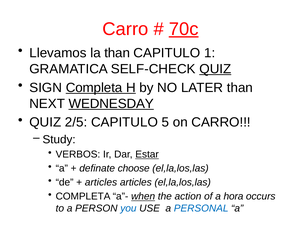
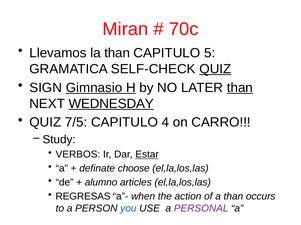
Carro at (125, 29): Carro -> Miran
70c underline: present -> none
1: 1 -> 5
SIGN Completa: Completa -> Gimnasio
than at (240, 88) underline: none -> present
2/5: 2/5 -> 7/5
5: 5 -> 4
articles at (101, 183): articles -> alumno
COMPLETA at (83, 197): COMPLETA -> REGRESAS
when underline: present -> none
a hora: hora -> than
PERSONAL colour: blue -> purple
